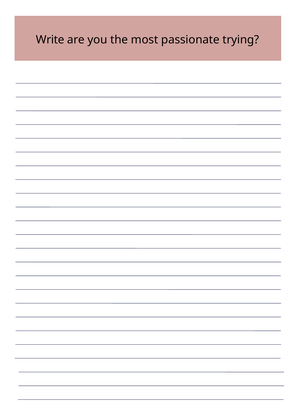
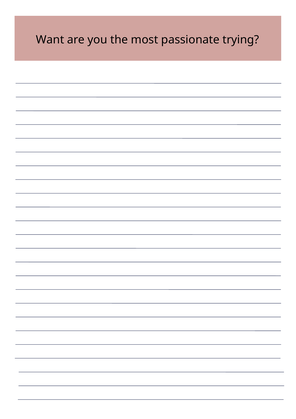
Write: Write -> Want
